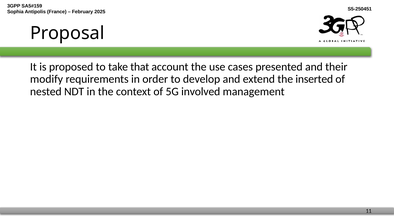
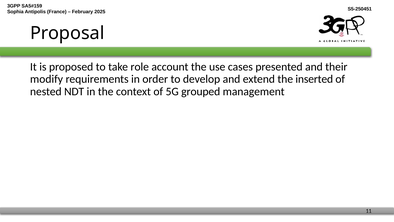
that: that -> role
involved: involved -> grouped
